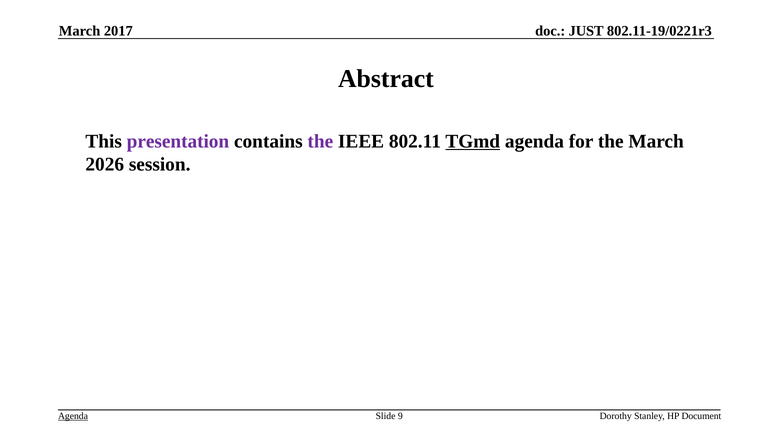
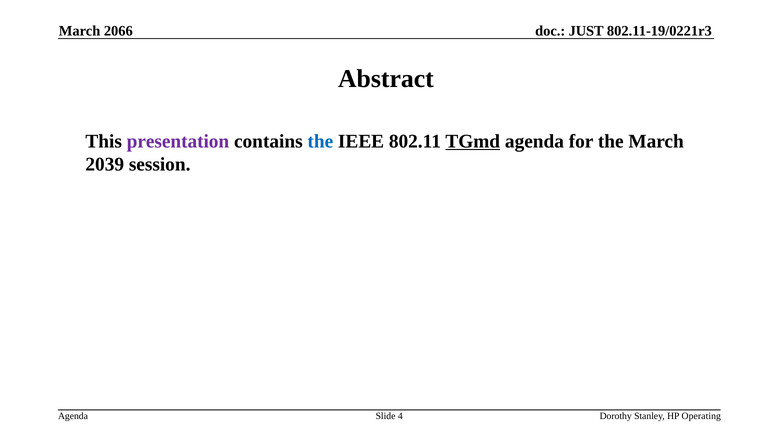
2017: 2017 -> 2066
the at (320, 141) colour: purple -> blue
2026: 2026 -> 2039
Agenda at (73, 416) underline: present -> none
9: 9 -> 4
Document: Document -> Operating
